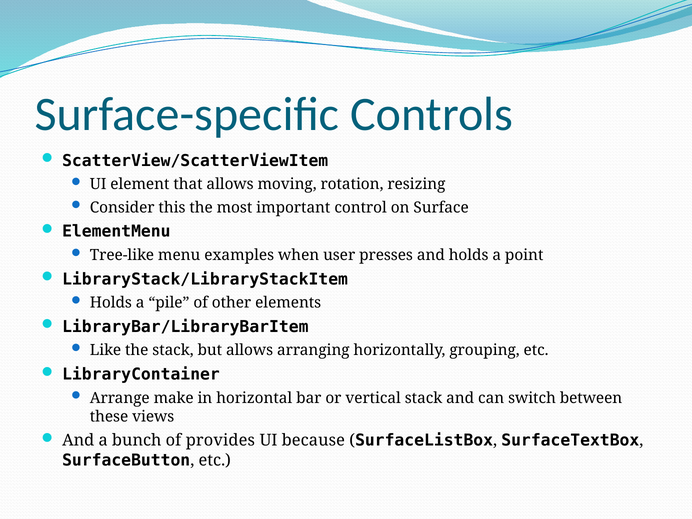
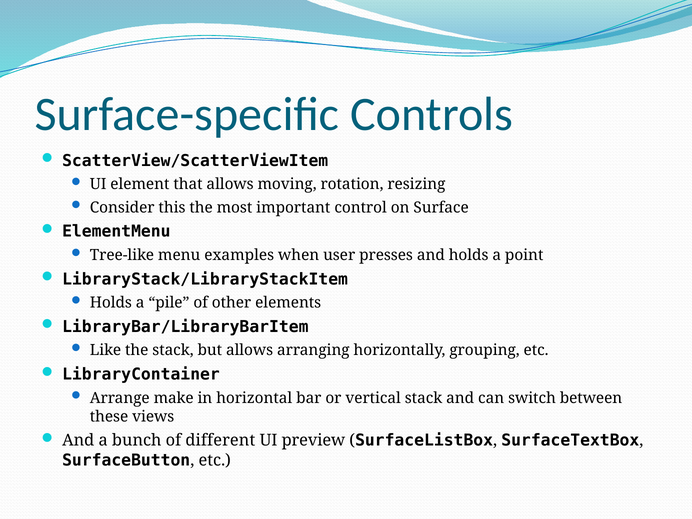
provides: provides -> different
because: because -> preview
